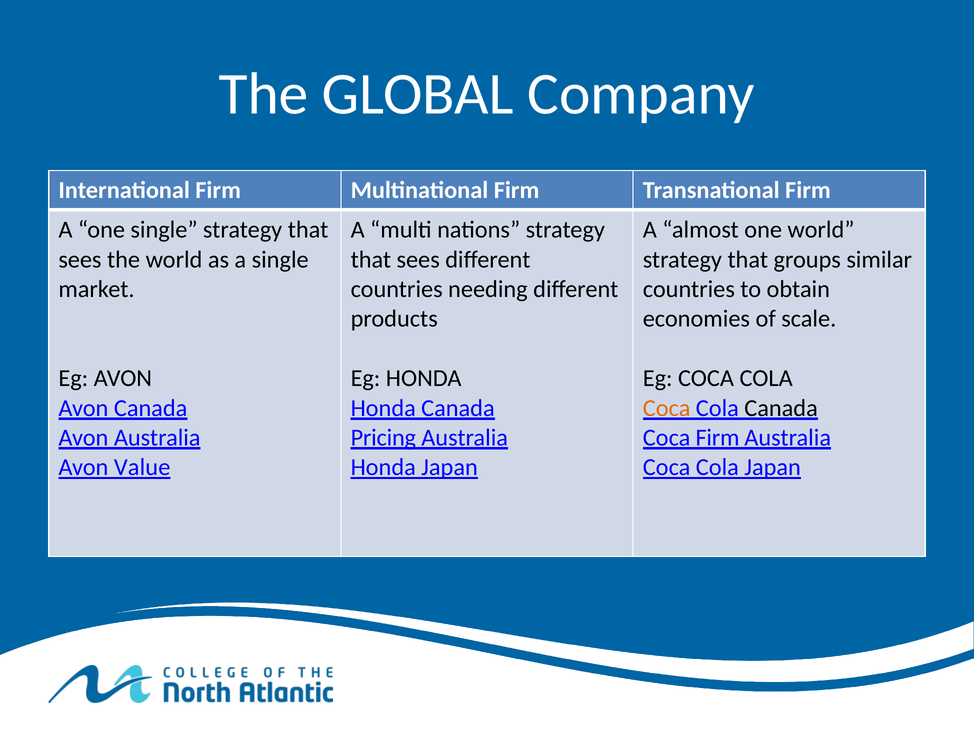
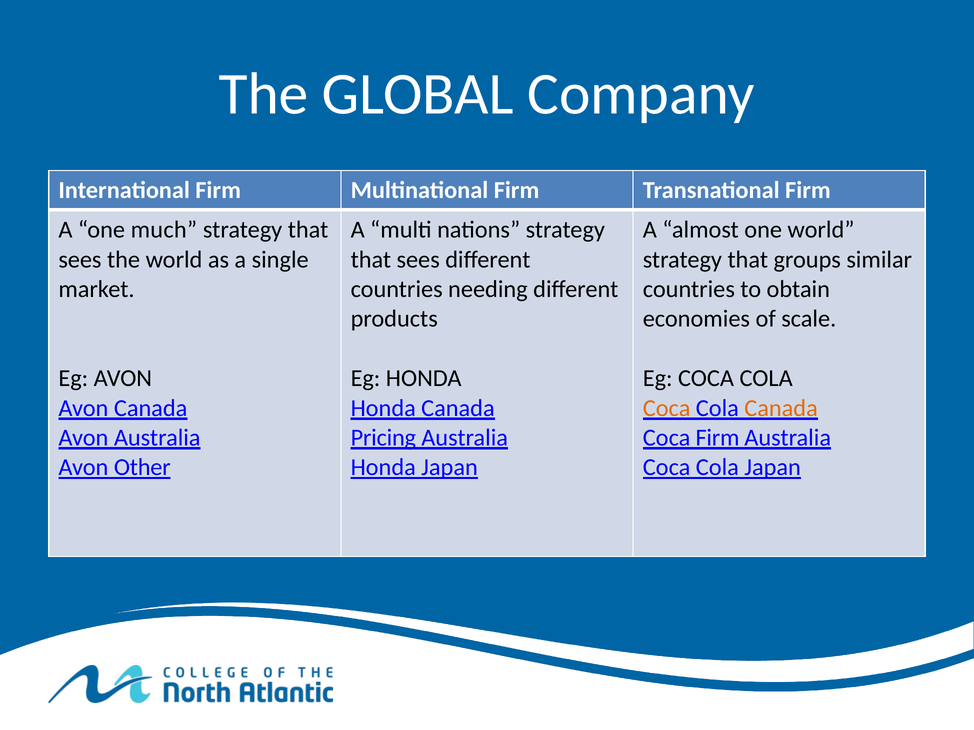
one single: single -> much
Canada at (781, 408) colour: black -> orange
Value: Value -> Other
